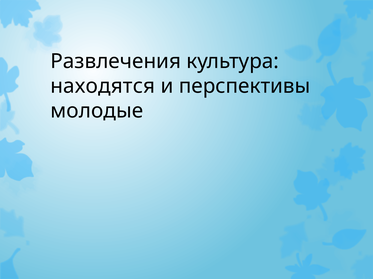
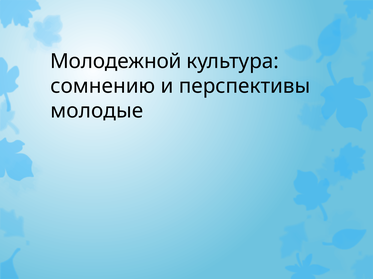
Развлечения: Развлечения -> Молодежной
находятся: находятся -> сомнению
